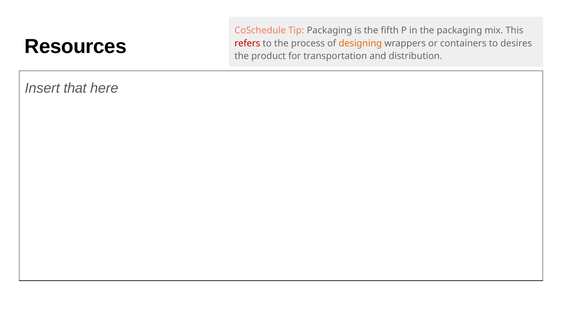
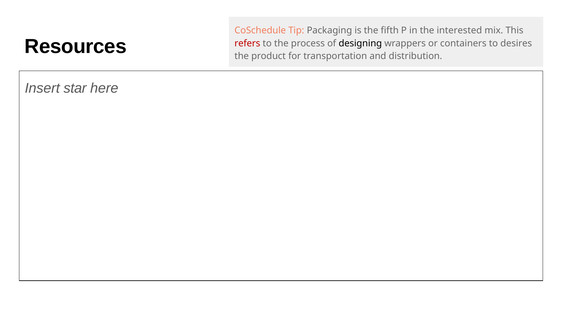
the packaging: packaging -> interested
designing colour: orange -> black
that: that -> star
